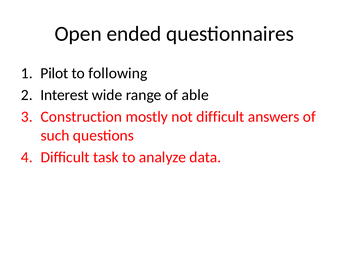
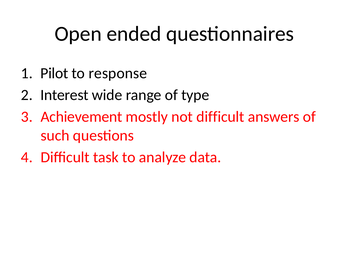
following: following -> response
able: able -> type
Construction: Construction -> Achievement
